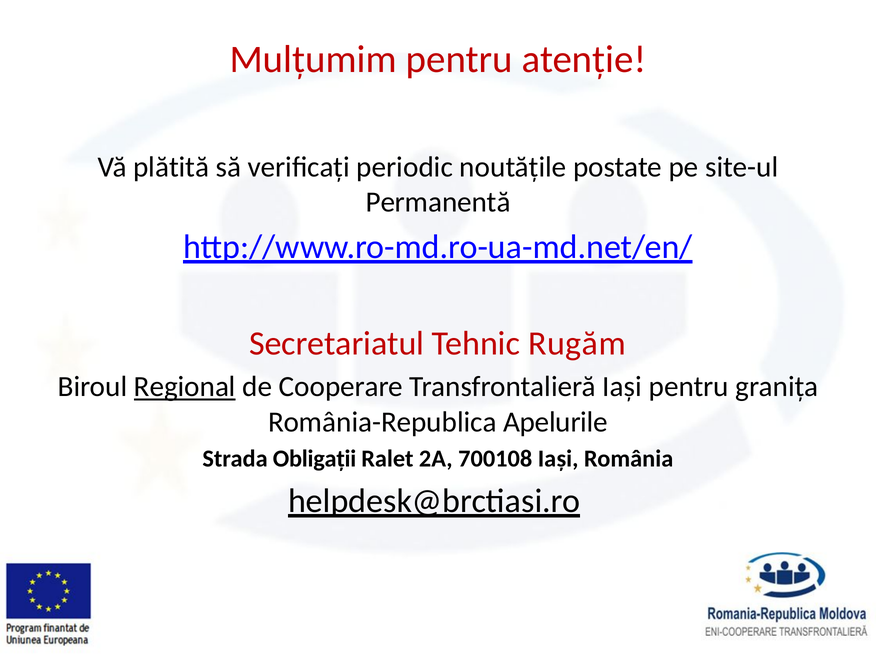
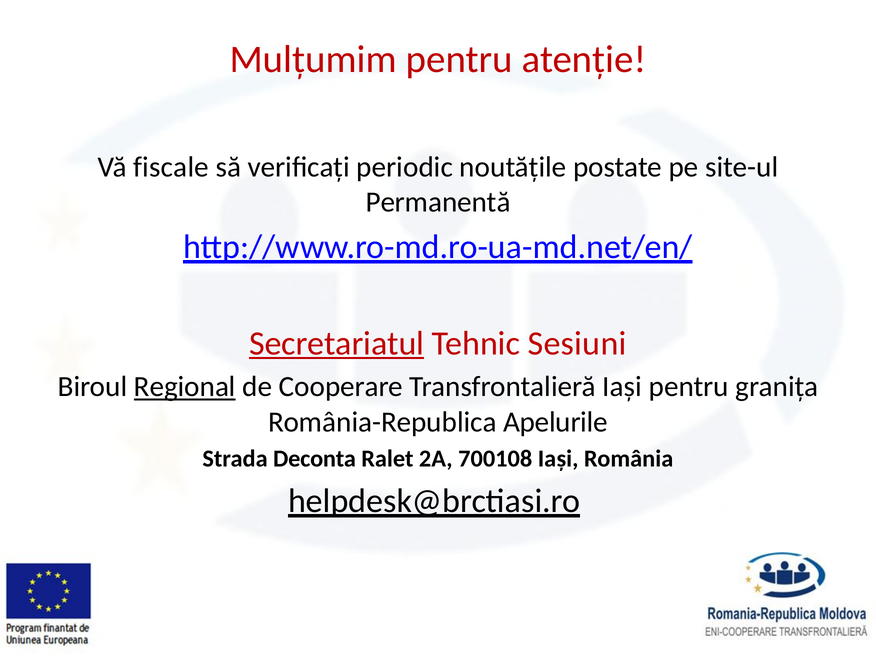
plătită: plătită -> fiscale
Secretariatul underline: none -> present
Rugăm: Rugăm -> Sesiuni
Obligații: Obligații -> Deconta
